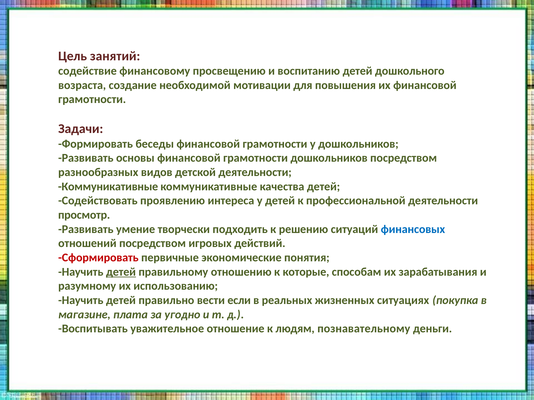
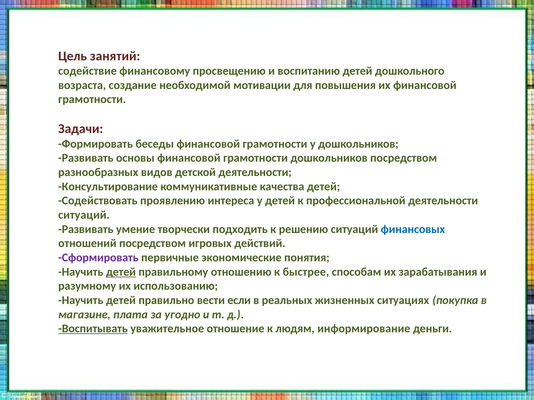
Коммуникативные at (108, 187): Коммуникативные -> Консультирование
просмотр at (84, 215): просмотр -> ситуаций
Сформировать colour: red -> purple
которые: которые -> быстрее
Воспитывать underline: none -> present
познавательному: познавательному -> информирование
